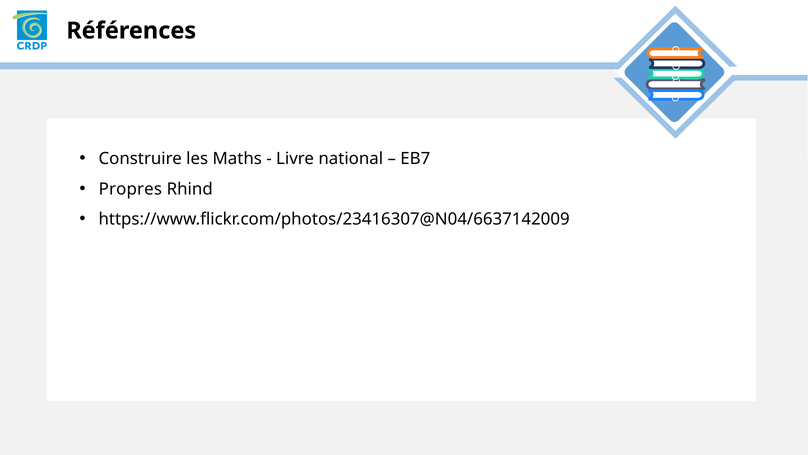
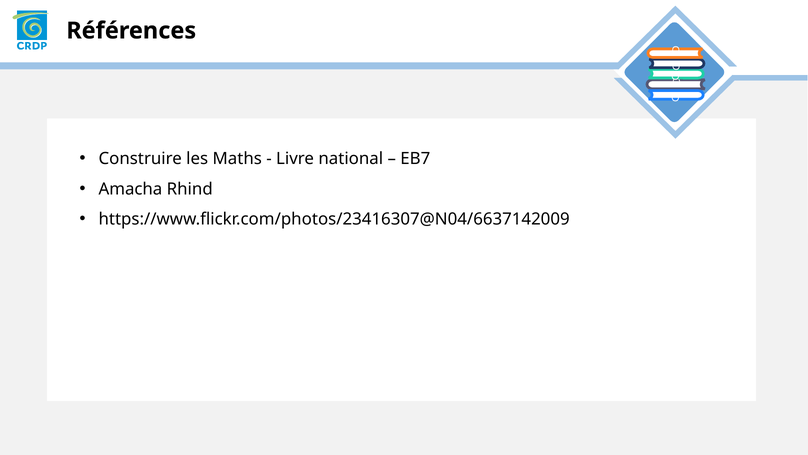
Propres: Propres -> Amacha
